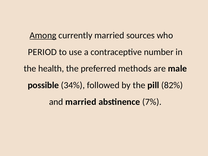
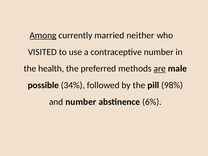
sources: sources -> neither
PERIOD: PERIOD -> VISITED
are underline: none -> present
82%: 82% -> 98%
and married: married -> number
7%: 7% -> 6%
